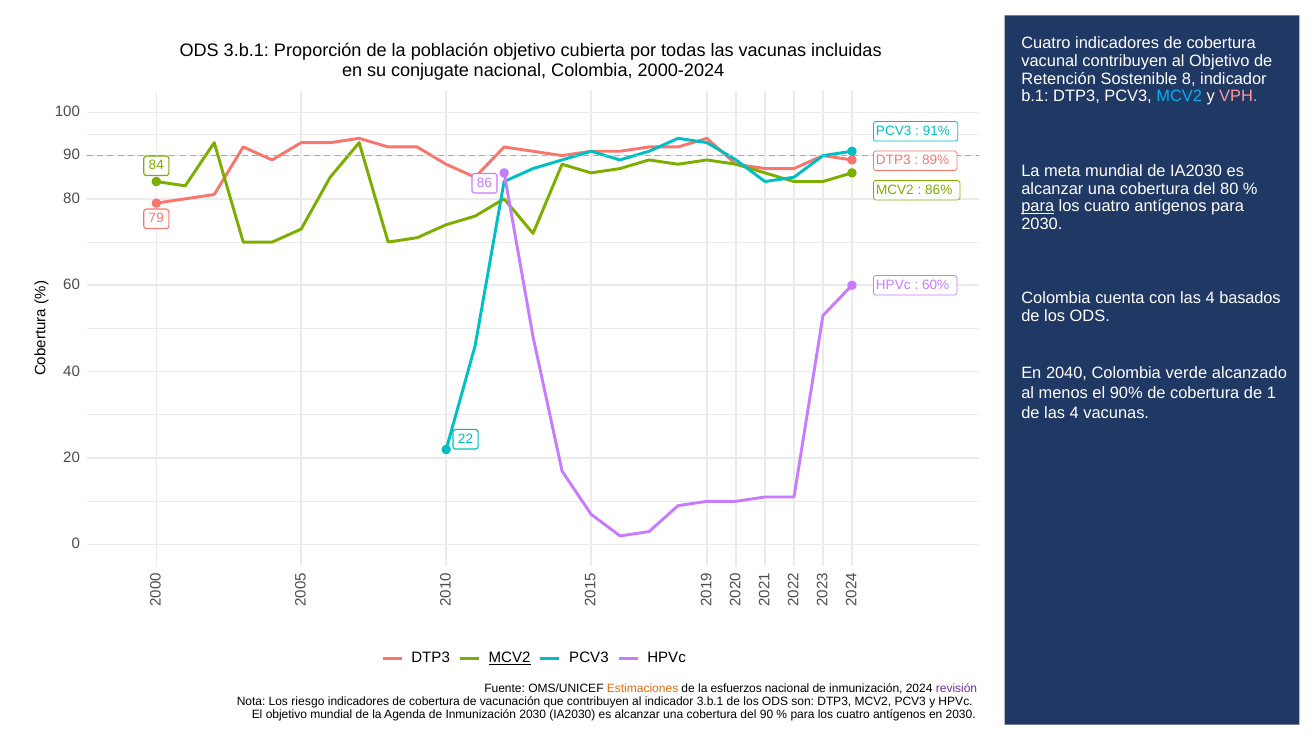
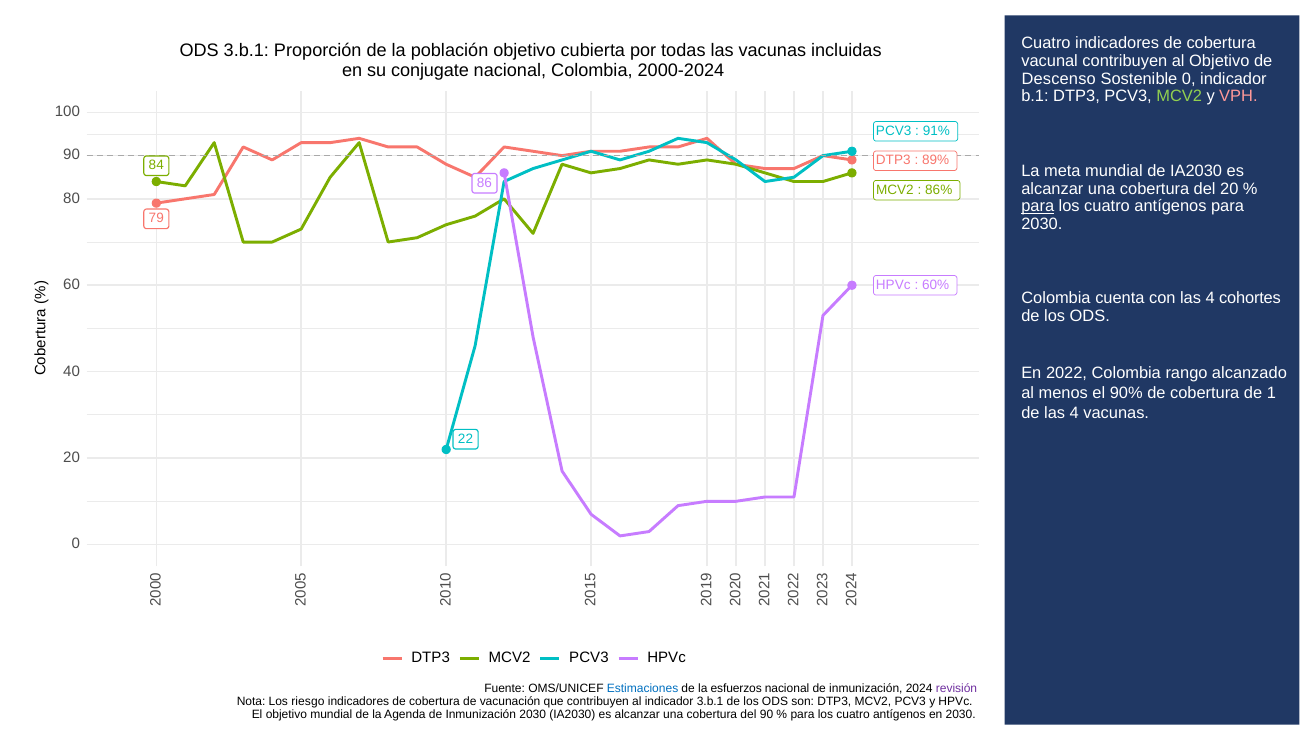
Retención: Retención -> Descenso
Sostenible 8: 8 -> 0
MCV2 at (1179, 97) colour: light blue -> light green
del 80: 80 -> 20
basados: basados -> cohortes
2040: 2040 -> 2022
verde: verde -> rango
MCV2 at (510, 658) underline: present -> none
Estimaciones colour: orange -> blue
